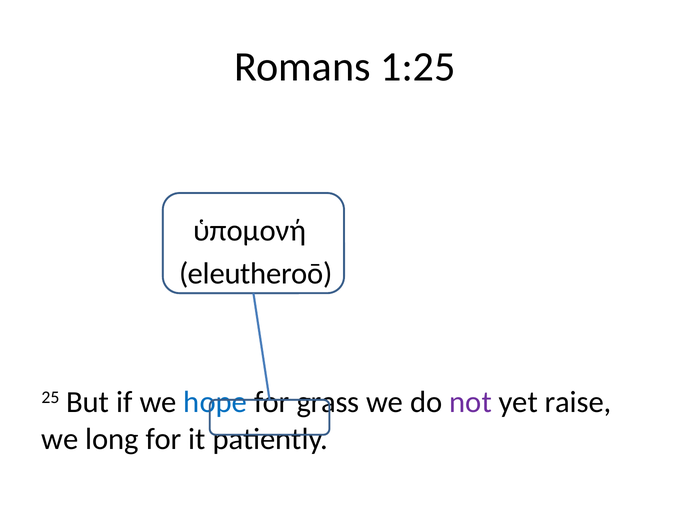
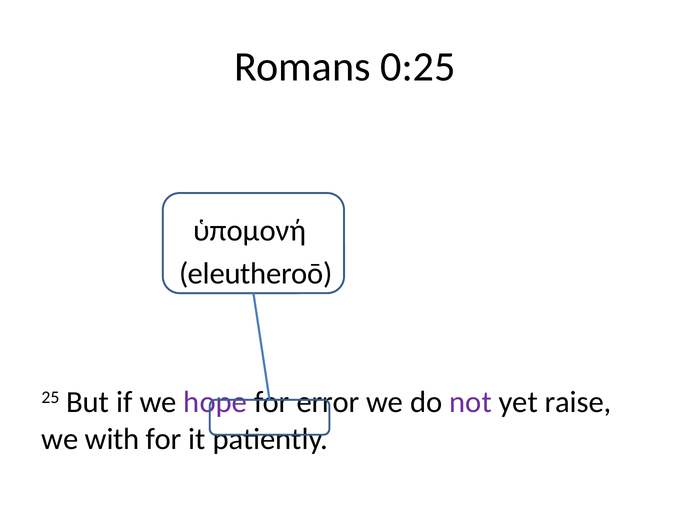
1:25: 1:25 -> 0:25
hope colour: blue -> purple
grass: grass -> error
long: long -> with
